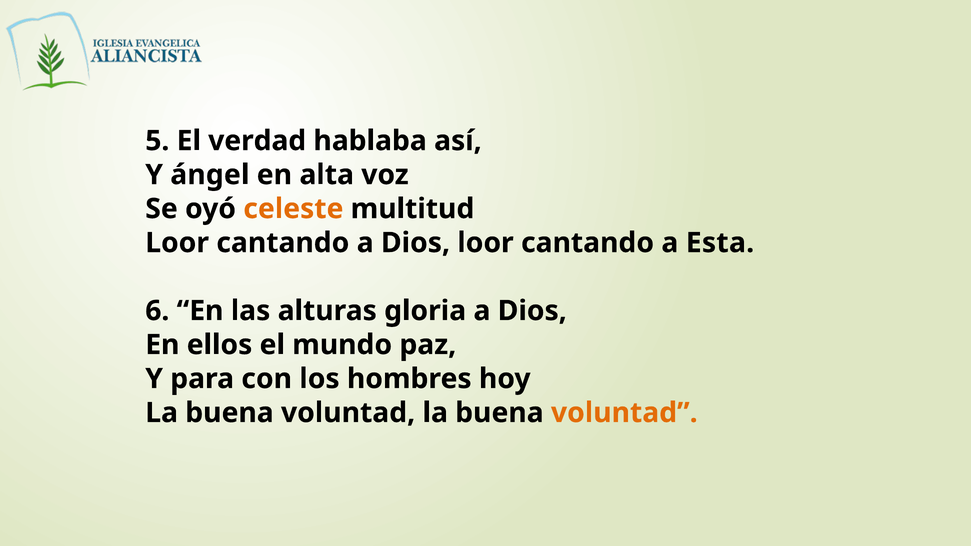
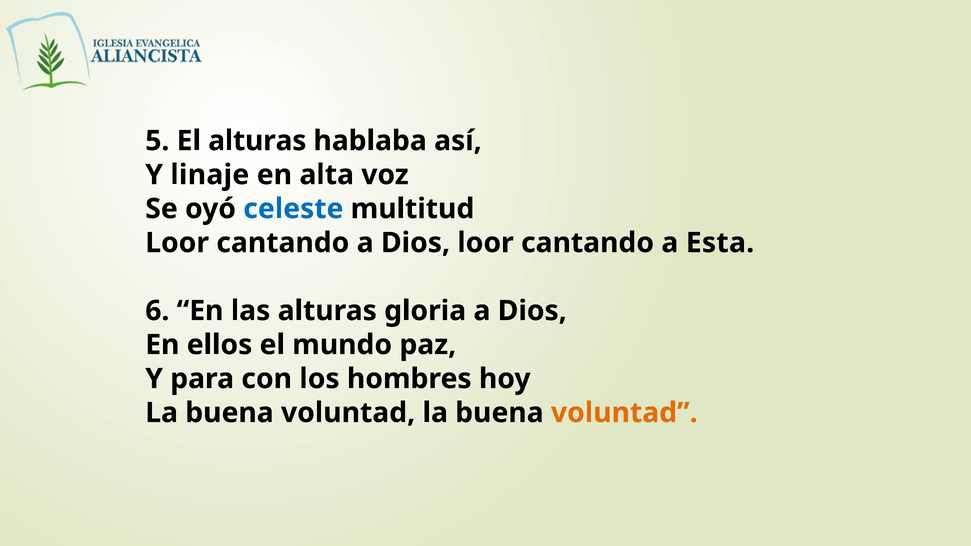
El verdad: verdad -> alturas
ángel: ángel -> linaje
celeste colour: orange -> blue
